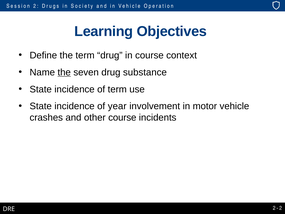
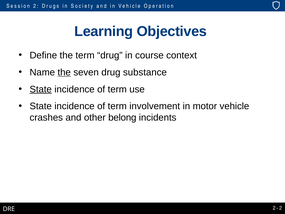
State at (41, 89) underline: none -> present
year at (117, 106): year -> term
other course: course -> belong
